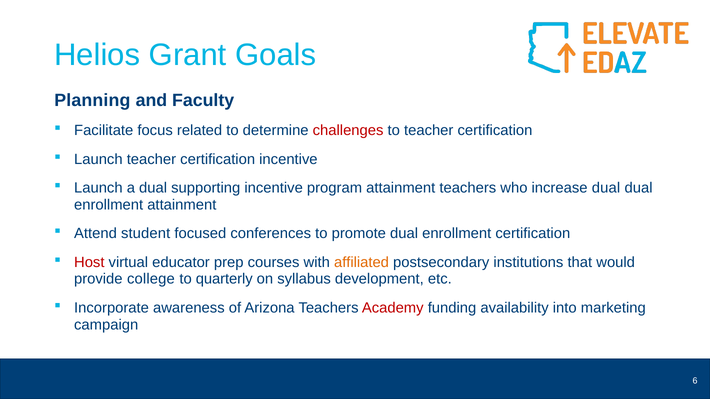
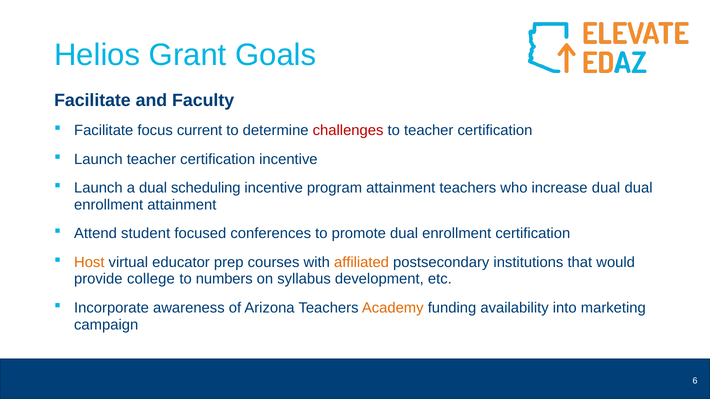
Planning at (92, 100): Planning -> Facilitate
related: related -> current
supporting: supporting -> scheduling
Host colour: red -> orange
quarterly: quarterly -> numbers
Academy colour: red -> orange
